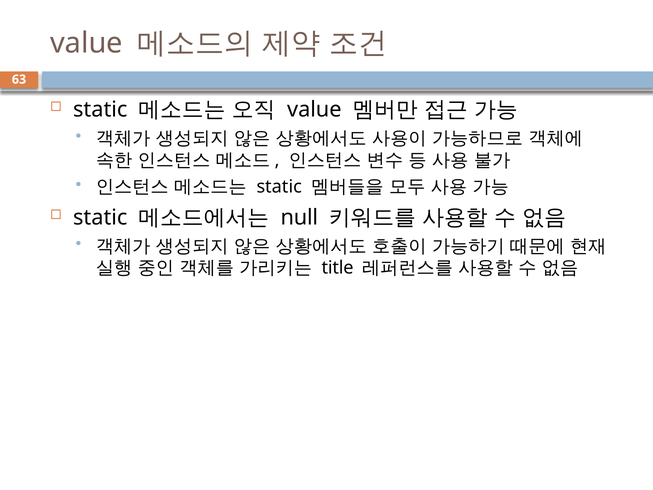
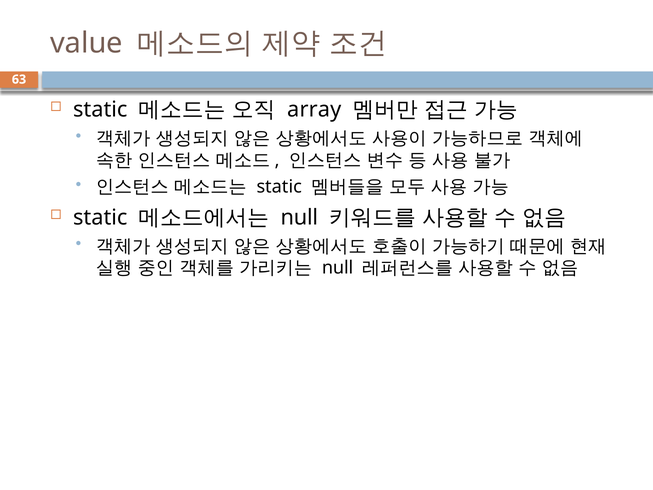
value at (314, 110): value -> array
title at (338, 268): title -> null
